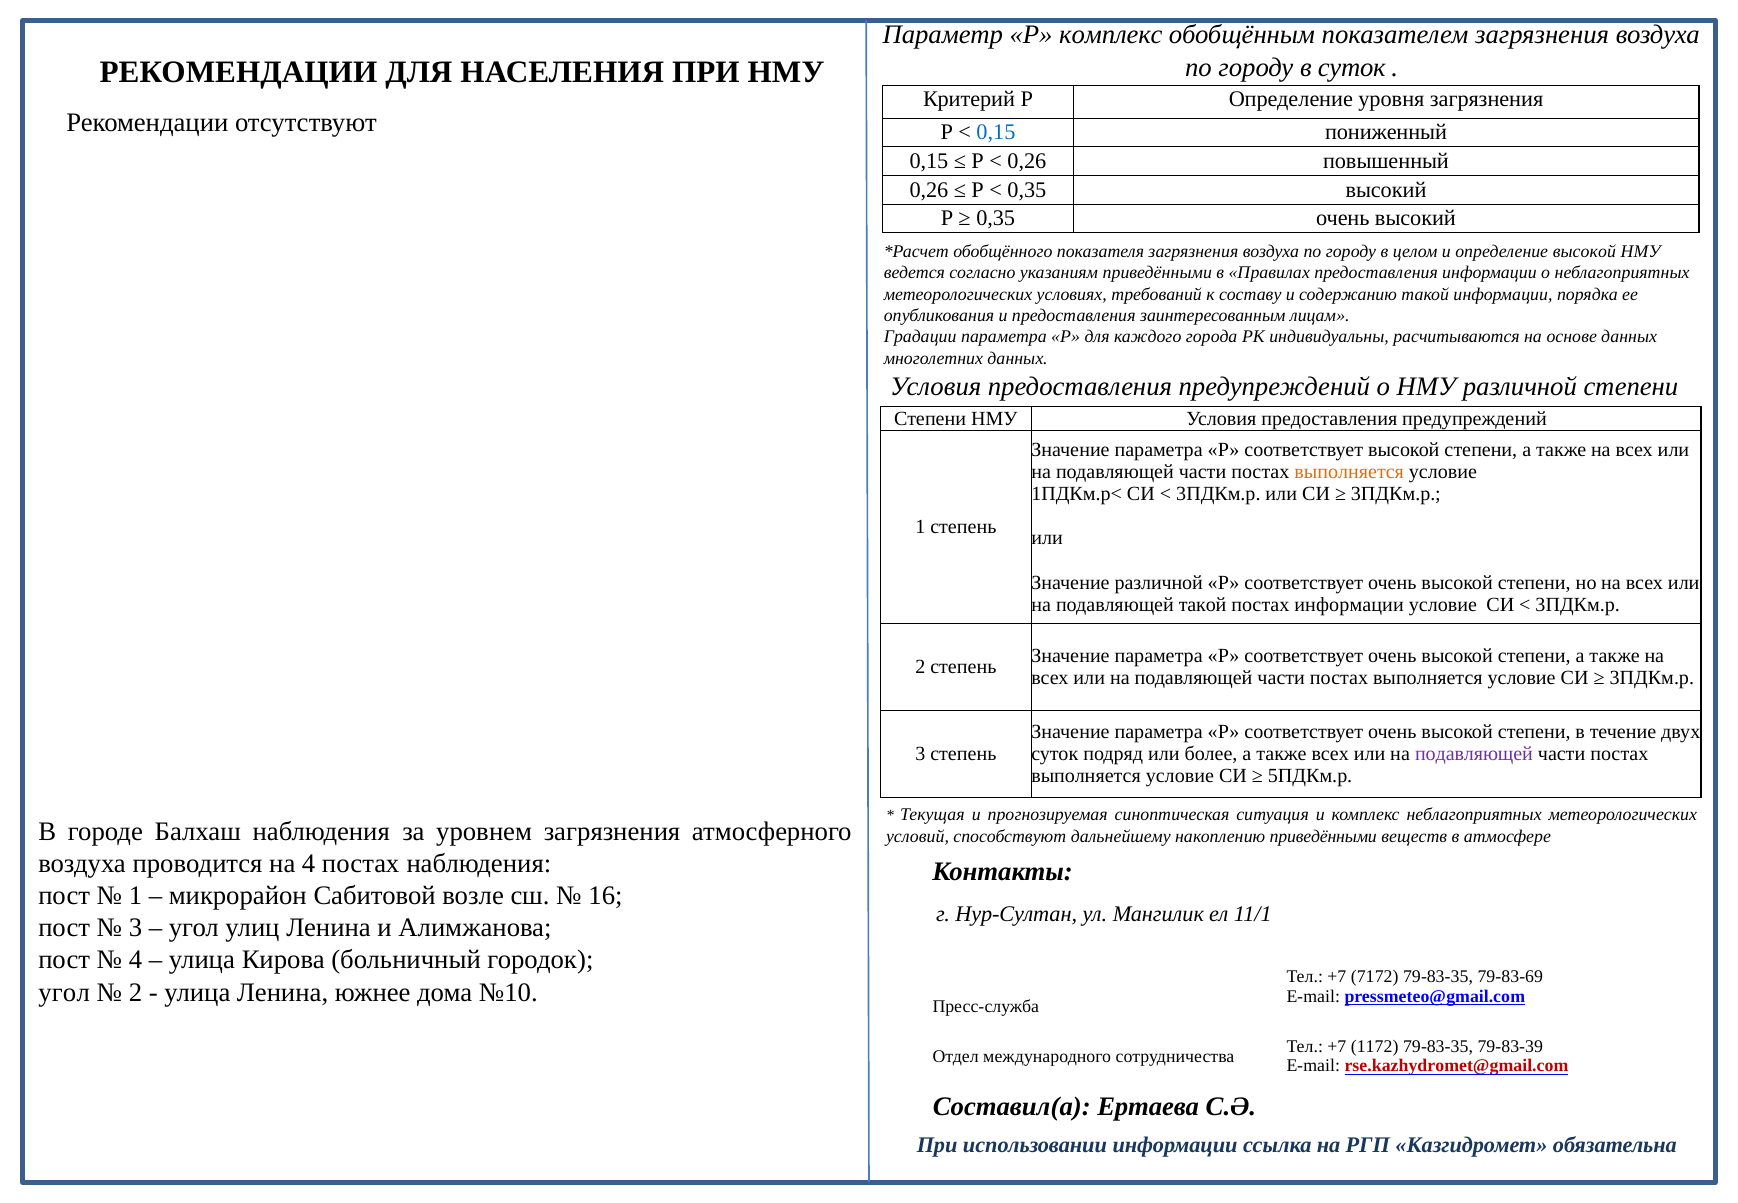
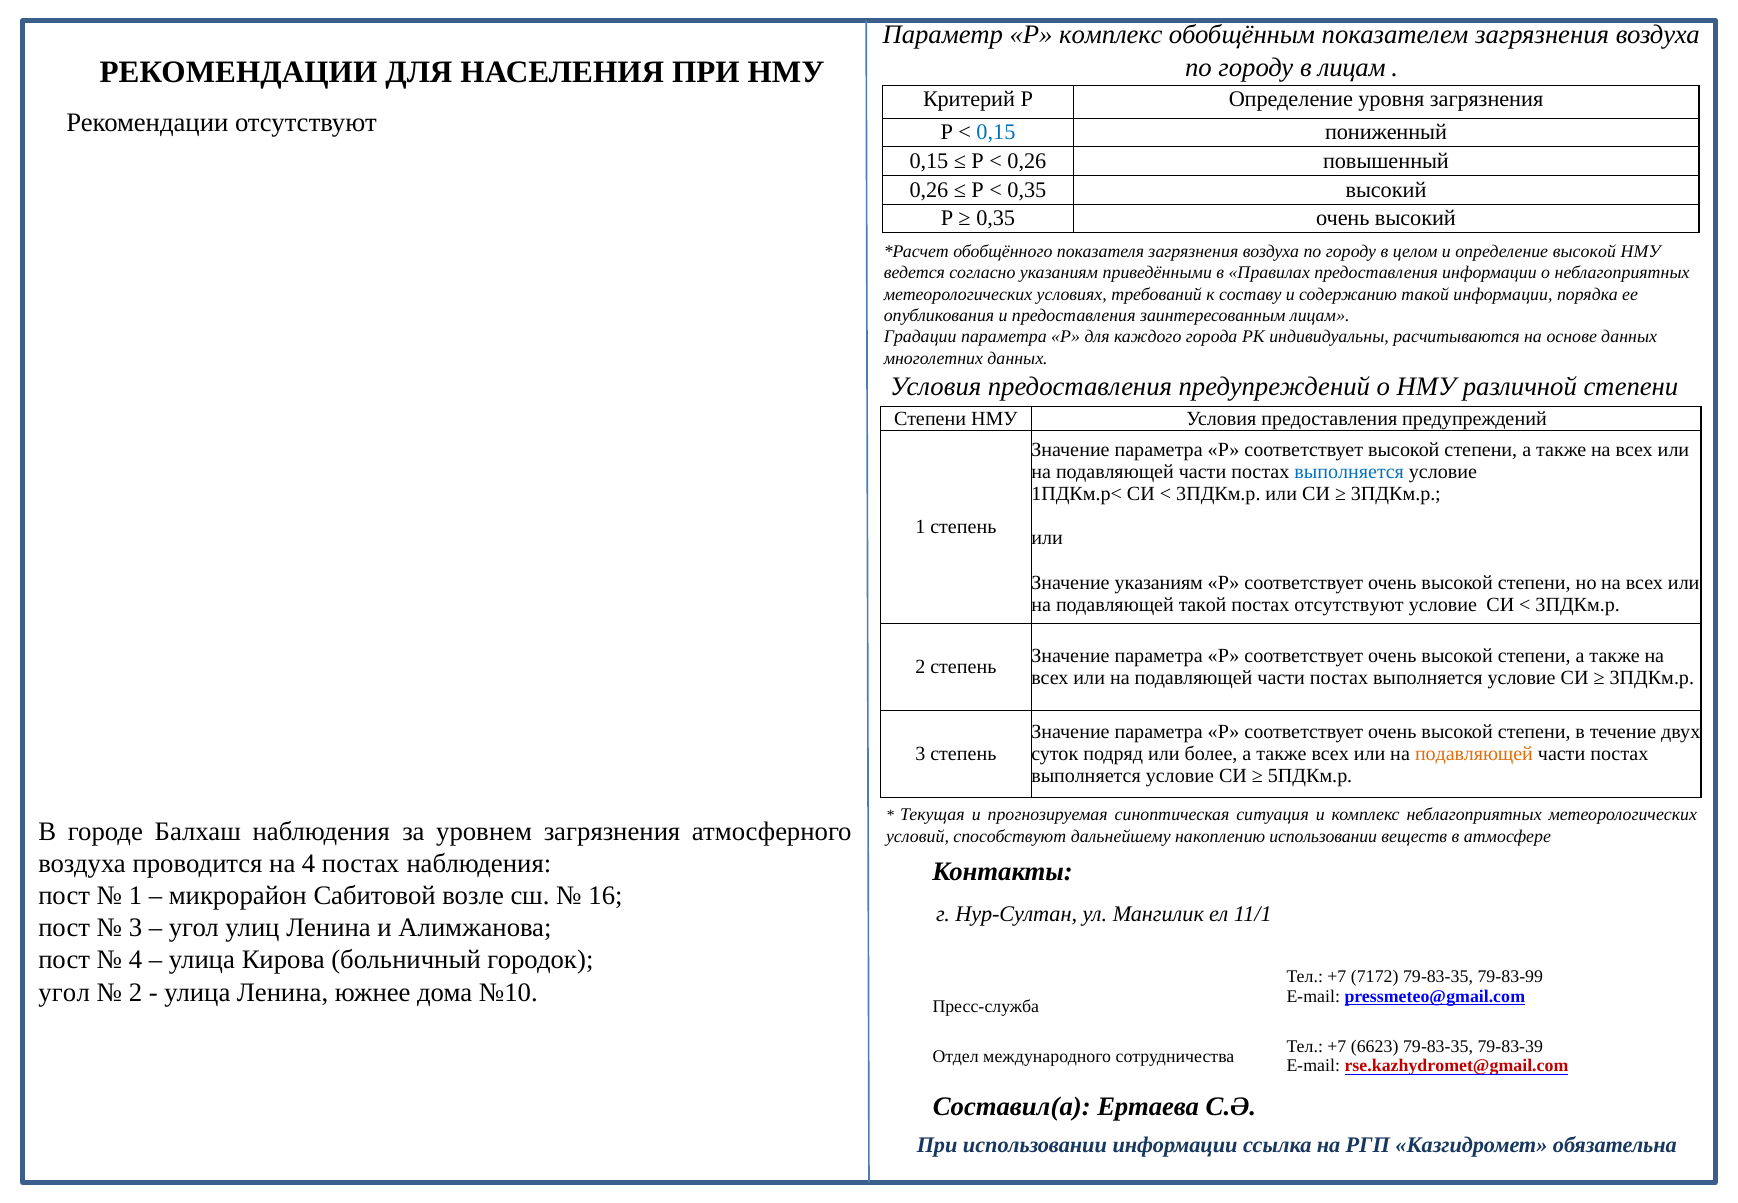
в суток: суток -> лицам
выполняется at (1349, 472) colour: orange -> blue
Значение различной: различной -> указаниям
постах информации: информации -> отсутствуют
подавляющей at (1474, 754) colour: purple -> orange
накоплению приведёнными: приведёнными -> использовании
79-83-69: 79-83-69 -> 79-83-99
1172: 1172 -> 6623
